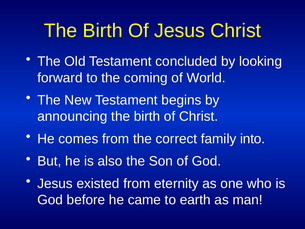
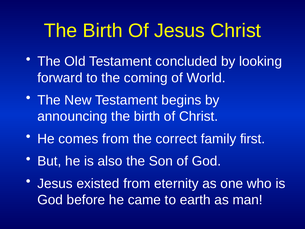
into: into -> first
